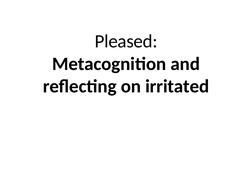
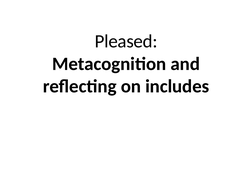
irritated: irritated -> includes
